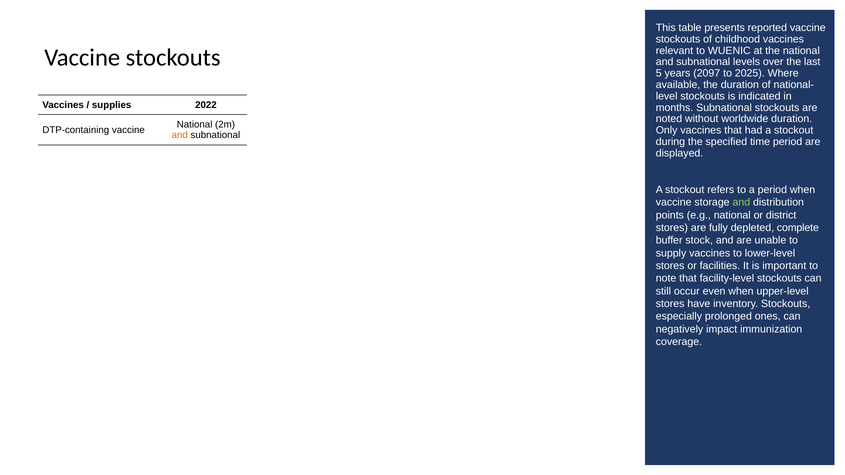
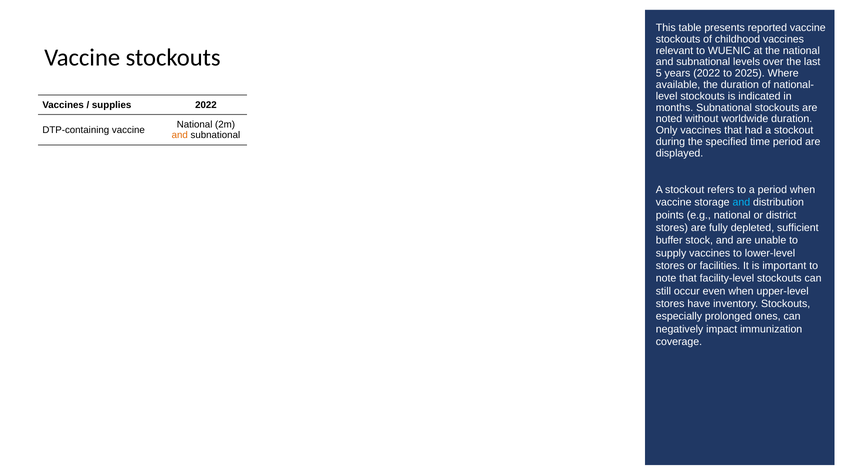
years 2097: 2097 -> 2022
and at (741, 203) colour: light green -> light blue
complete: complete -> sufficient
